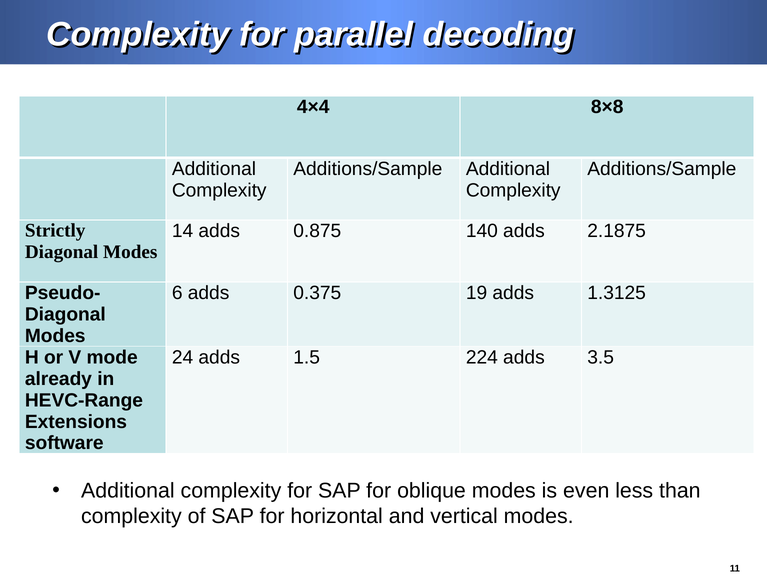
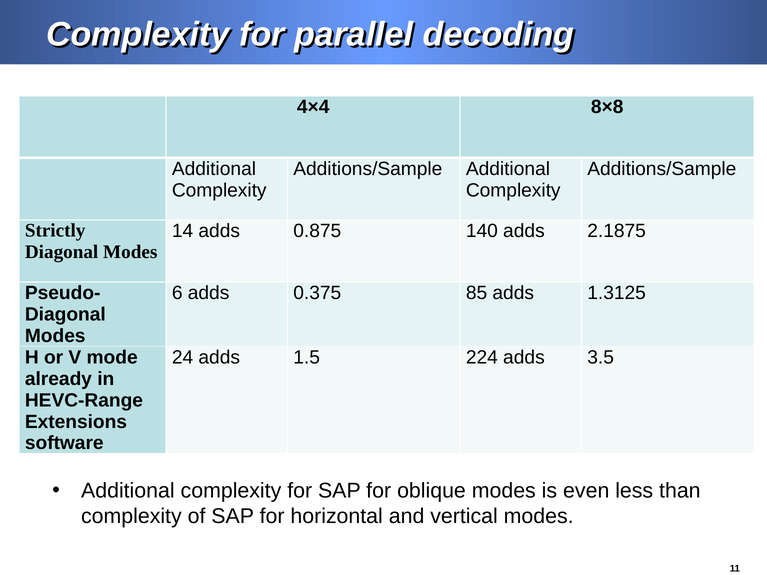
19: 19 -> 85
